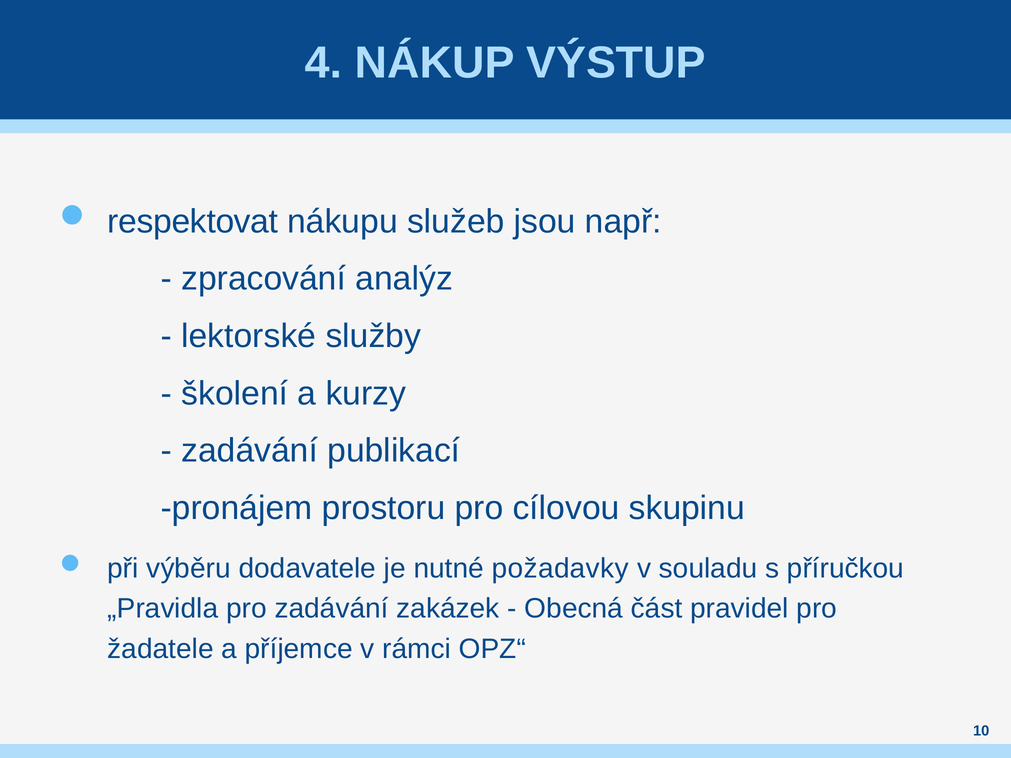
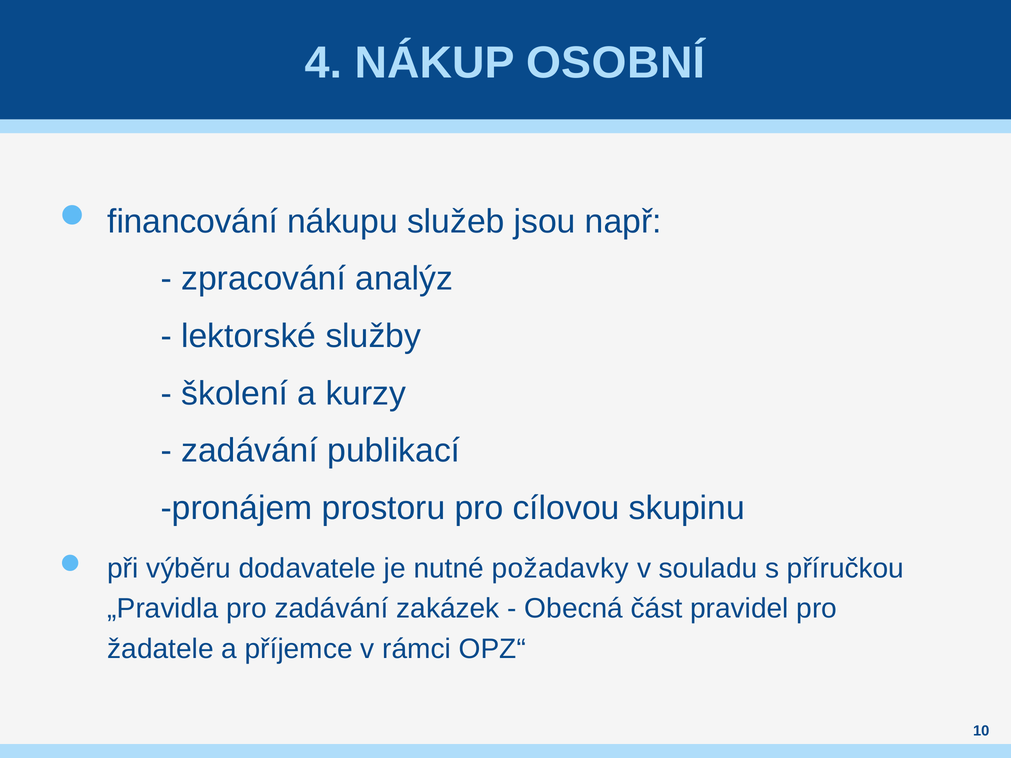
VÝSTUP: VÝSTUP -> OSOBNÍ
respektovat: respektovat -> financování
